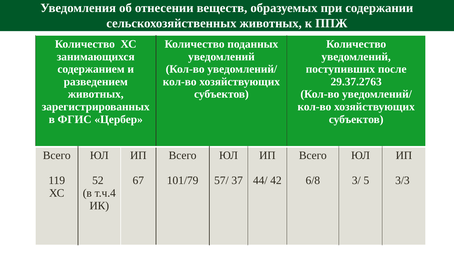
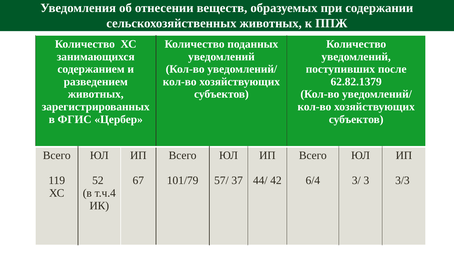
29.37.2763: 29.37.2763 -> 62.82.1379
6/8: 6/8 -> 6/4
5: 5 -> 3
